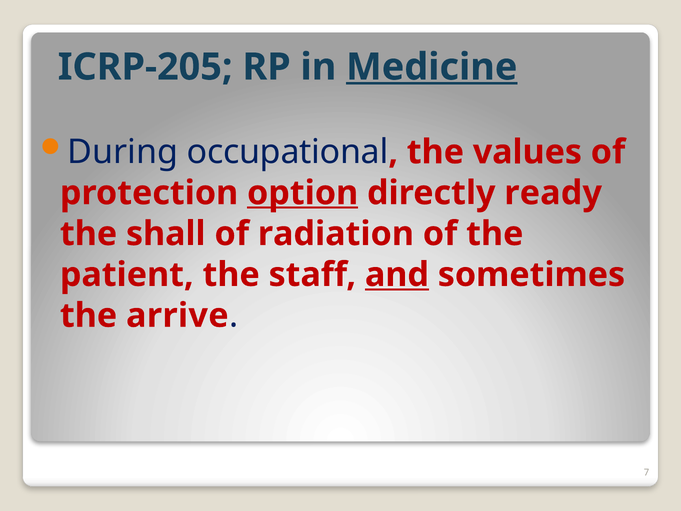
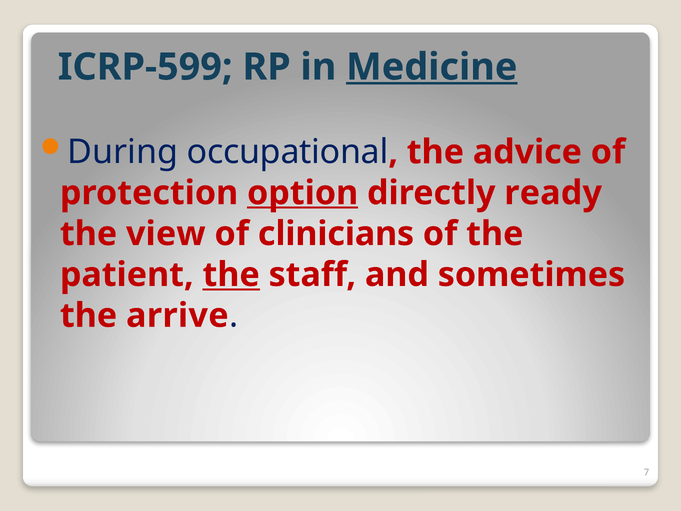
ICRP-205: ICRP-205 -> ICRP-599
values: values -> advice
shall: shall -> view
radiation: radiation -> clinicians
the at (231, 275) underline: none -> present
and underline: present -> none
